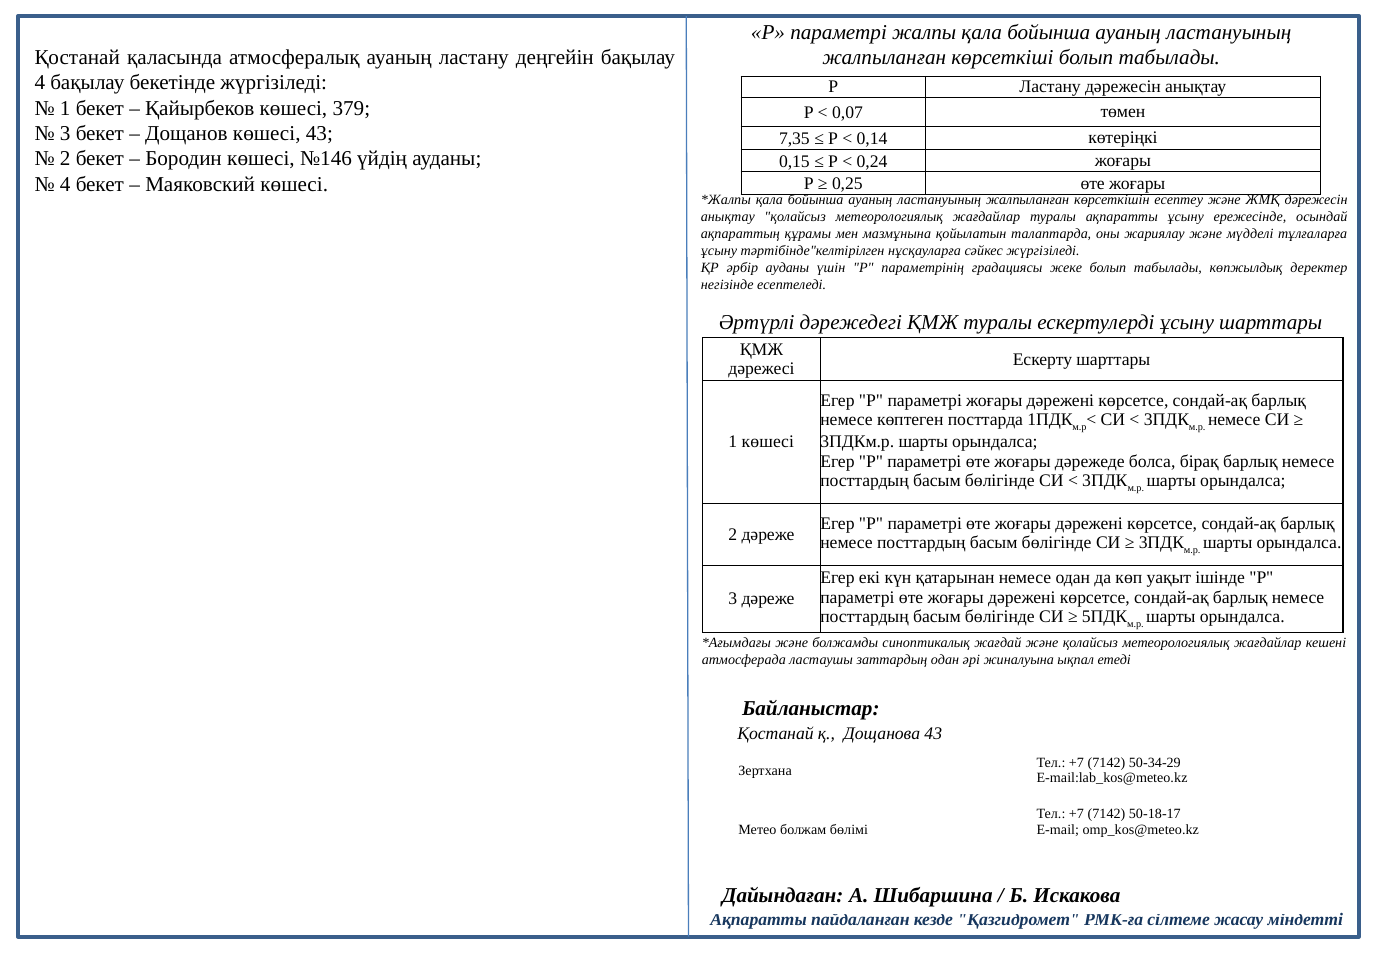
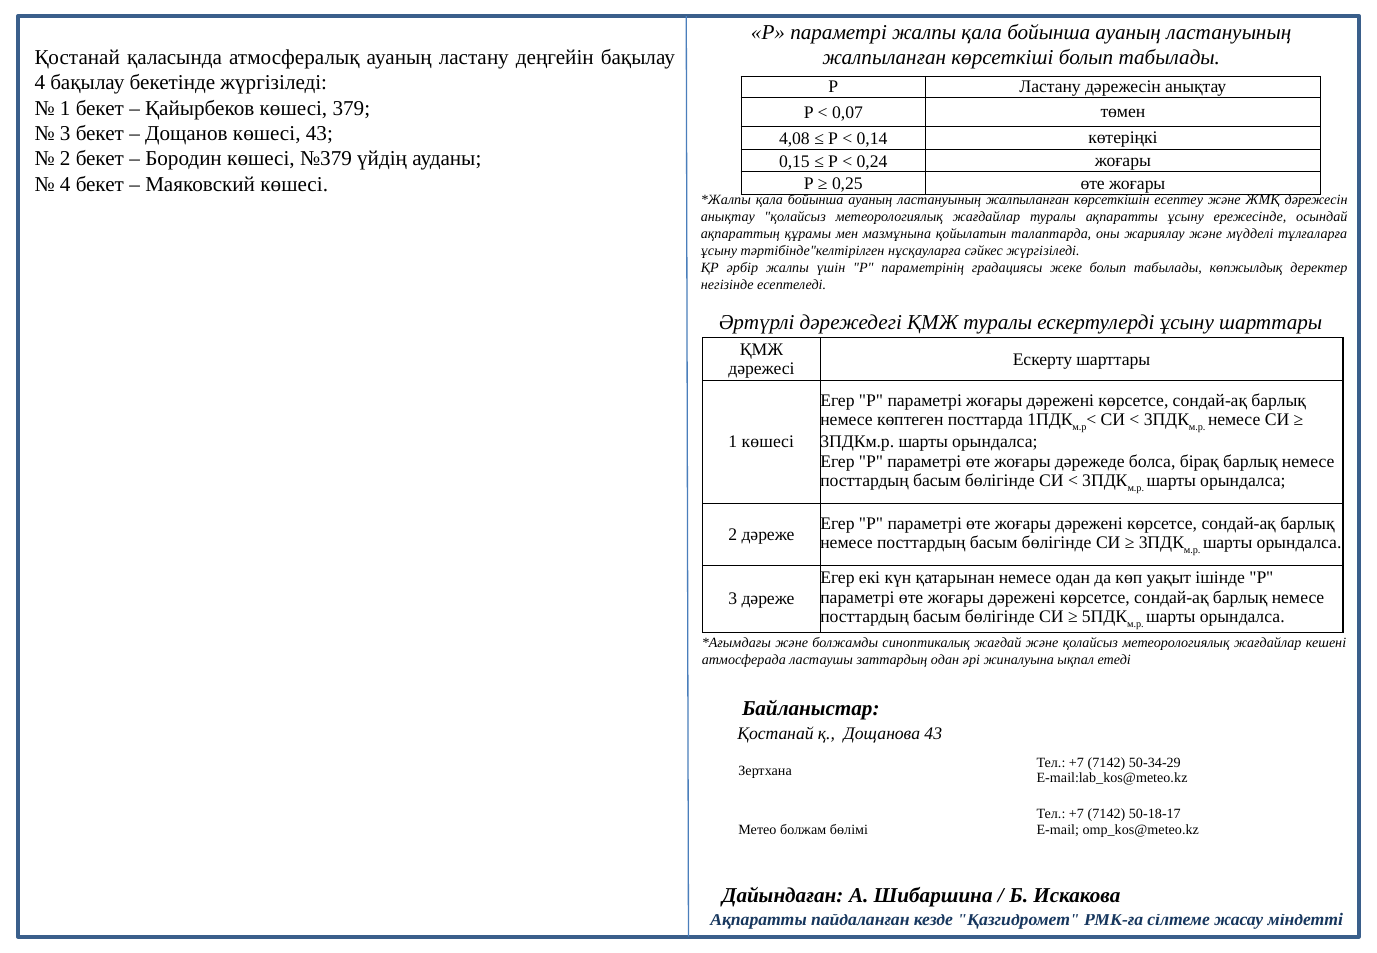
7,35: 7,35 -> 4,08
№146: №146 -> №379
әрбір ауданы: ауданы -> жалпы
